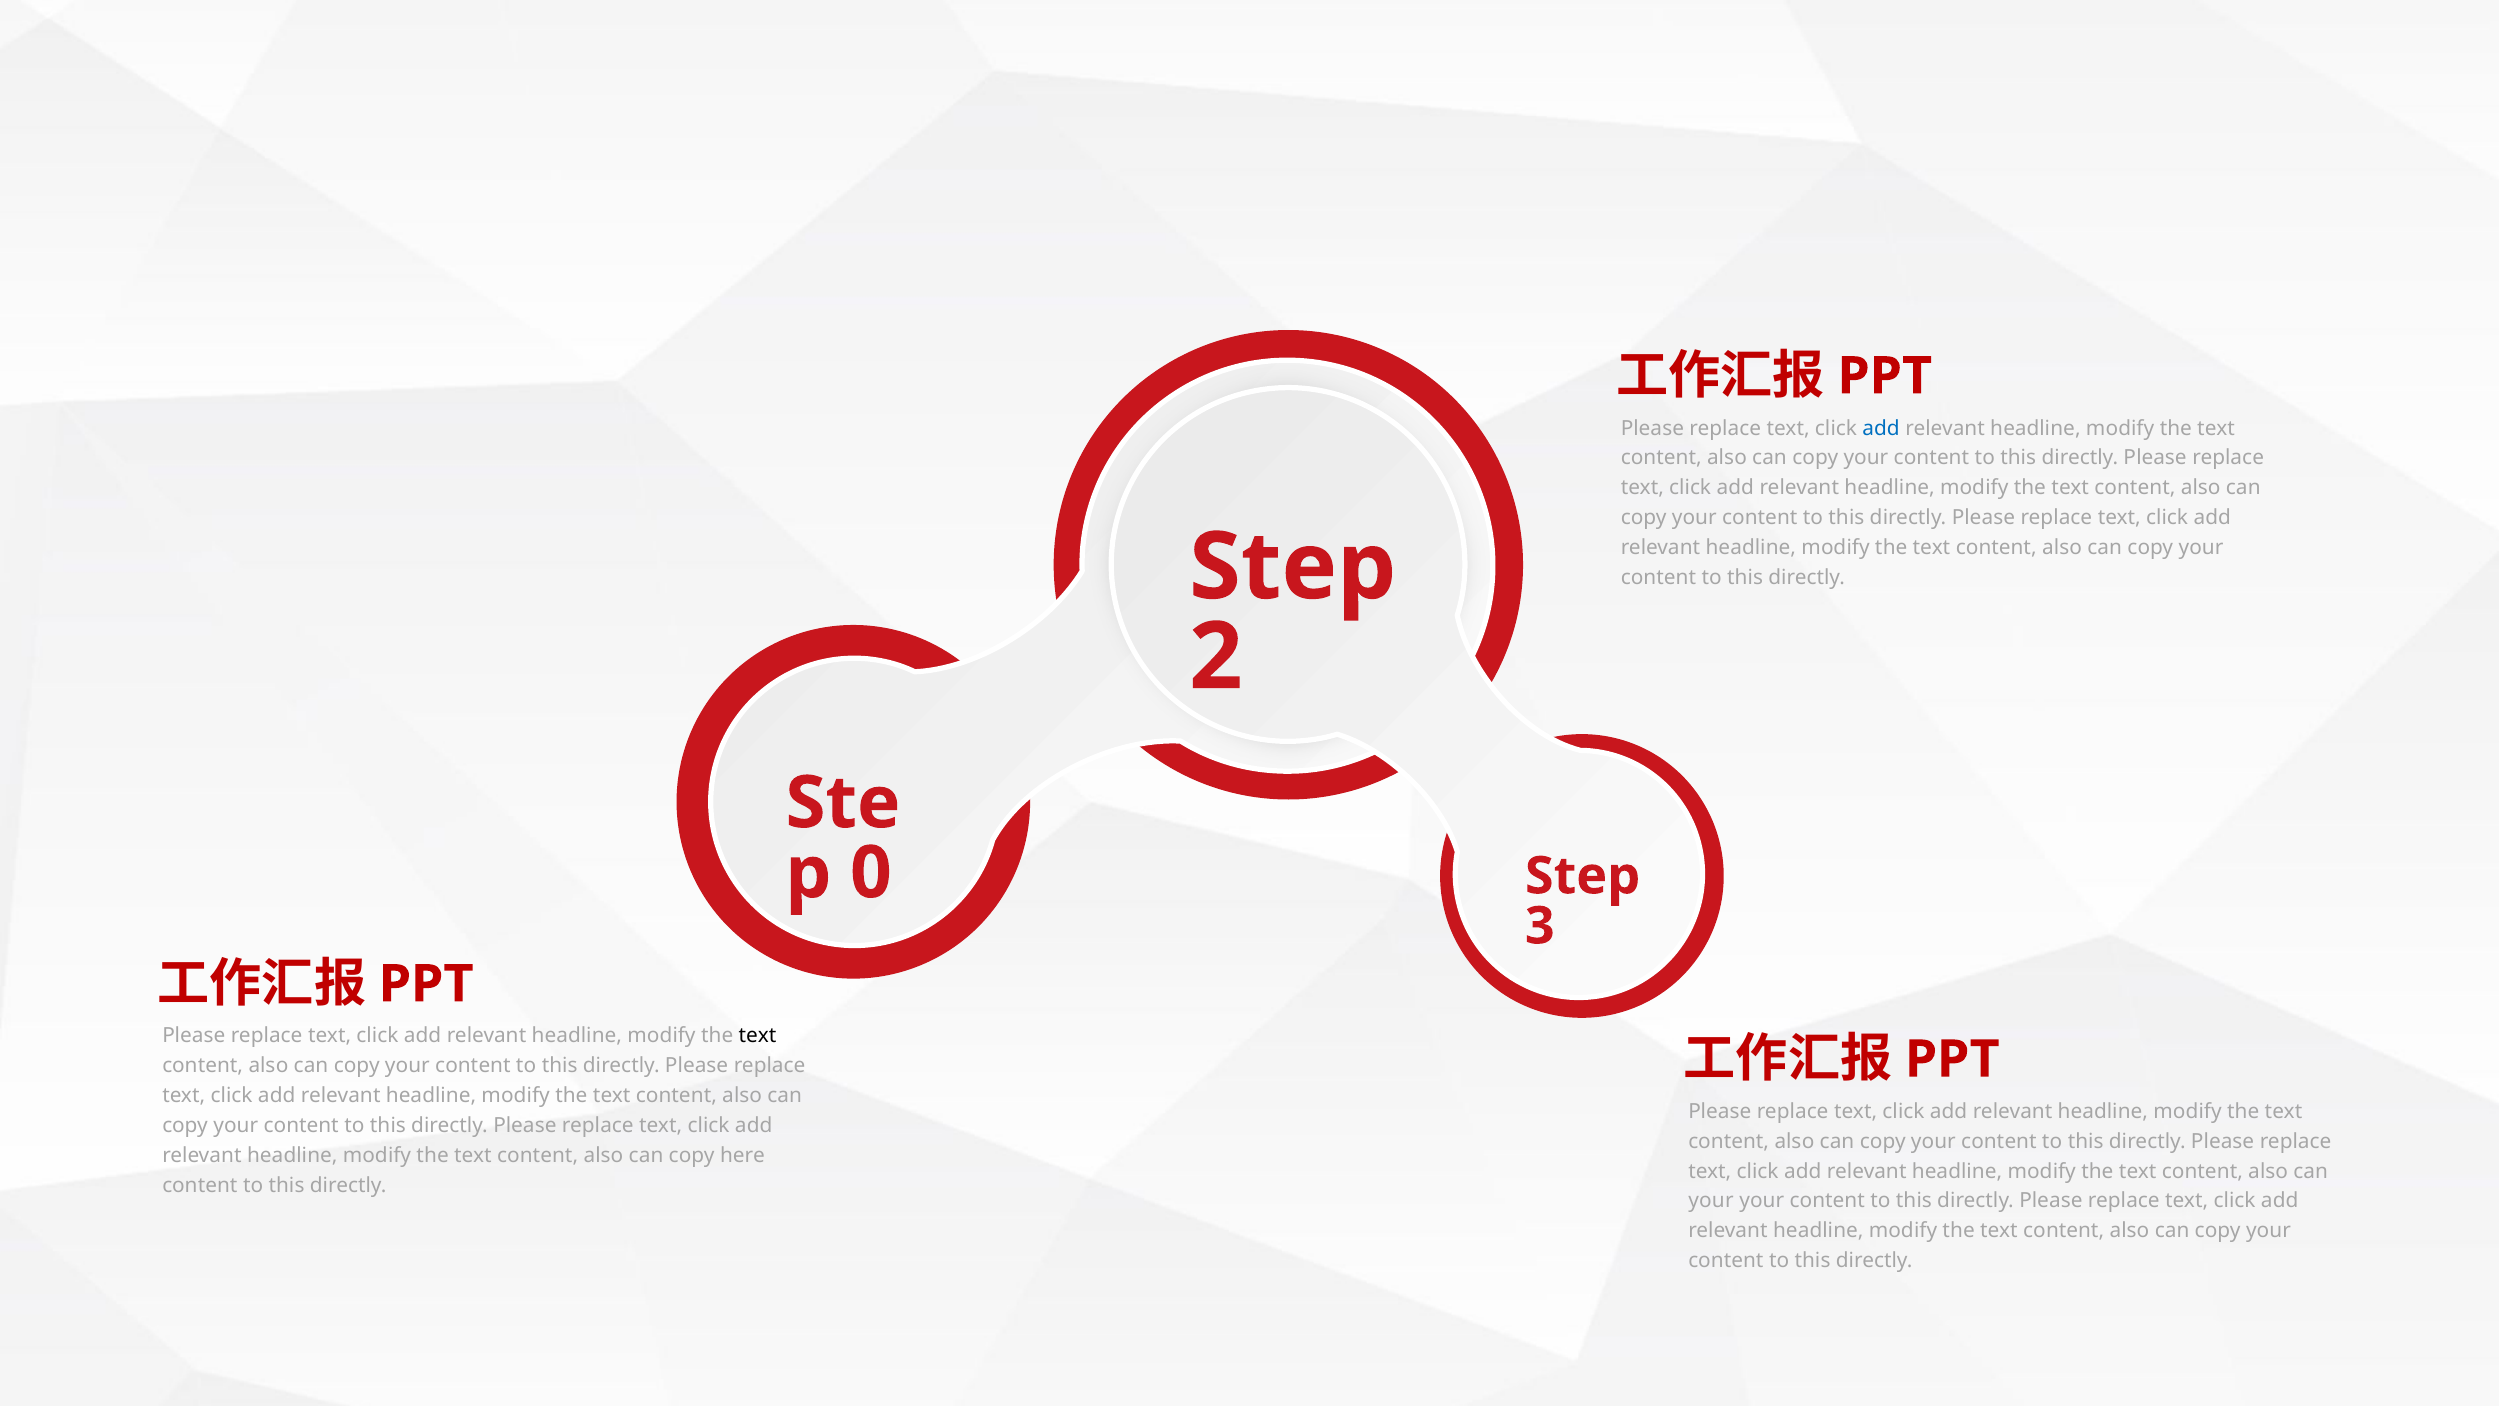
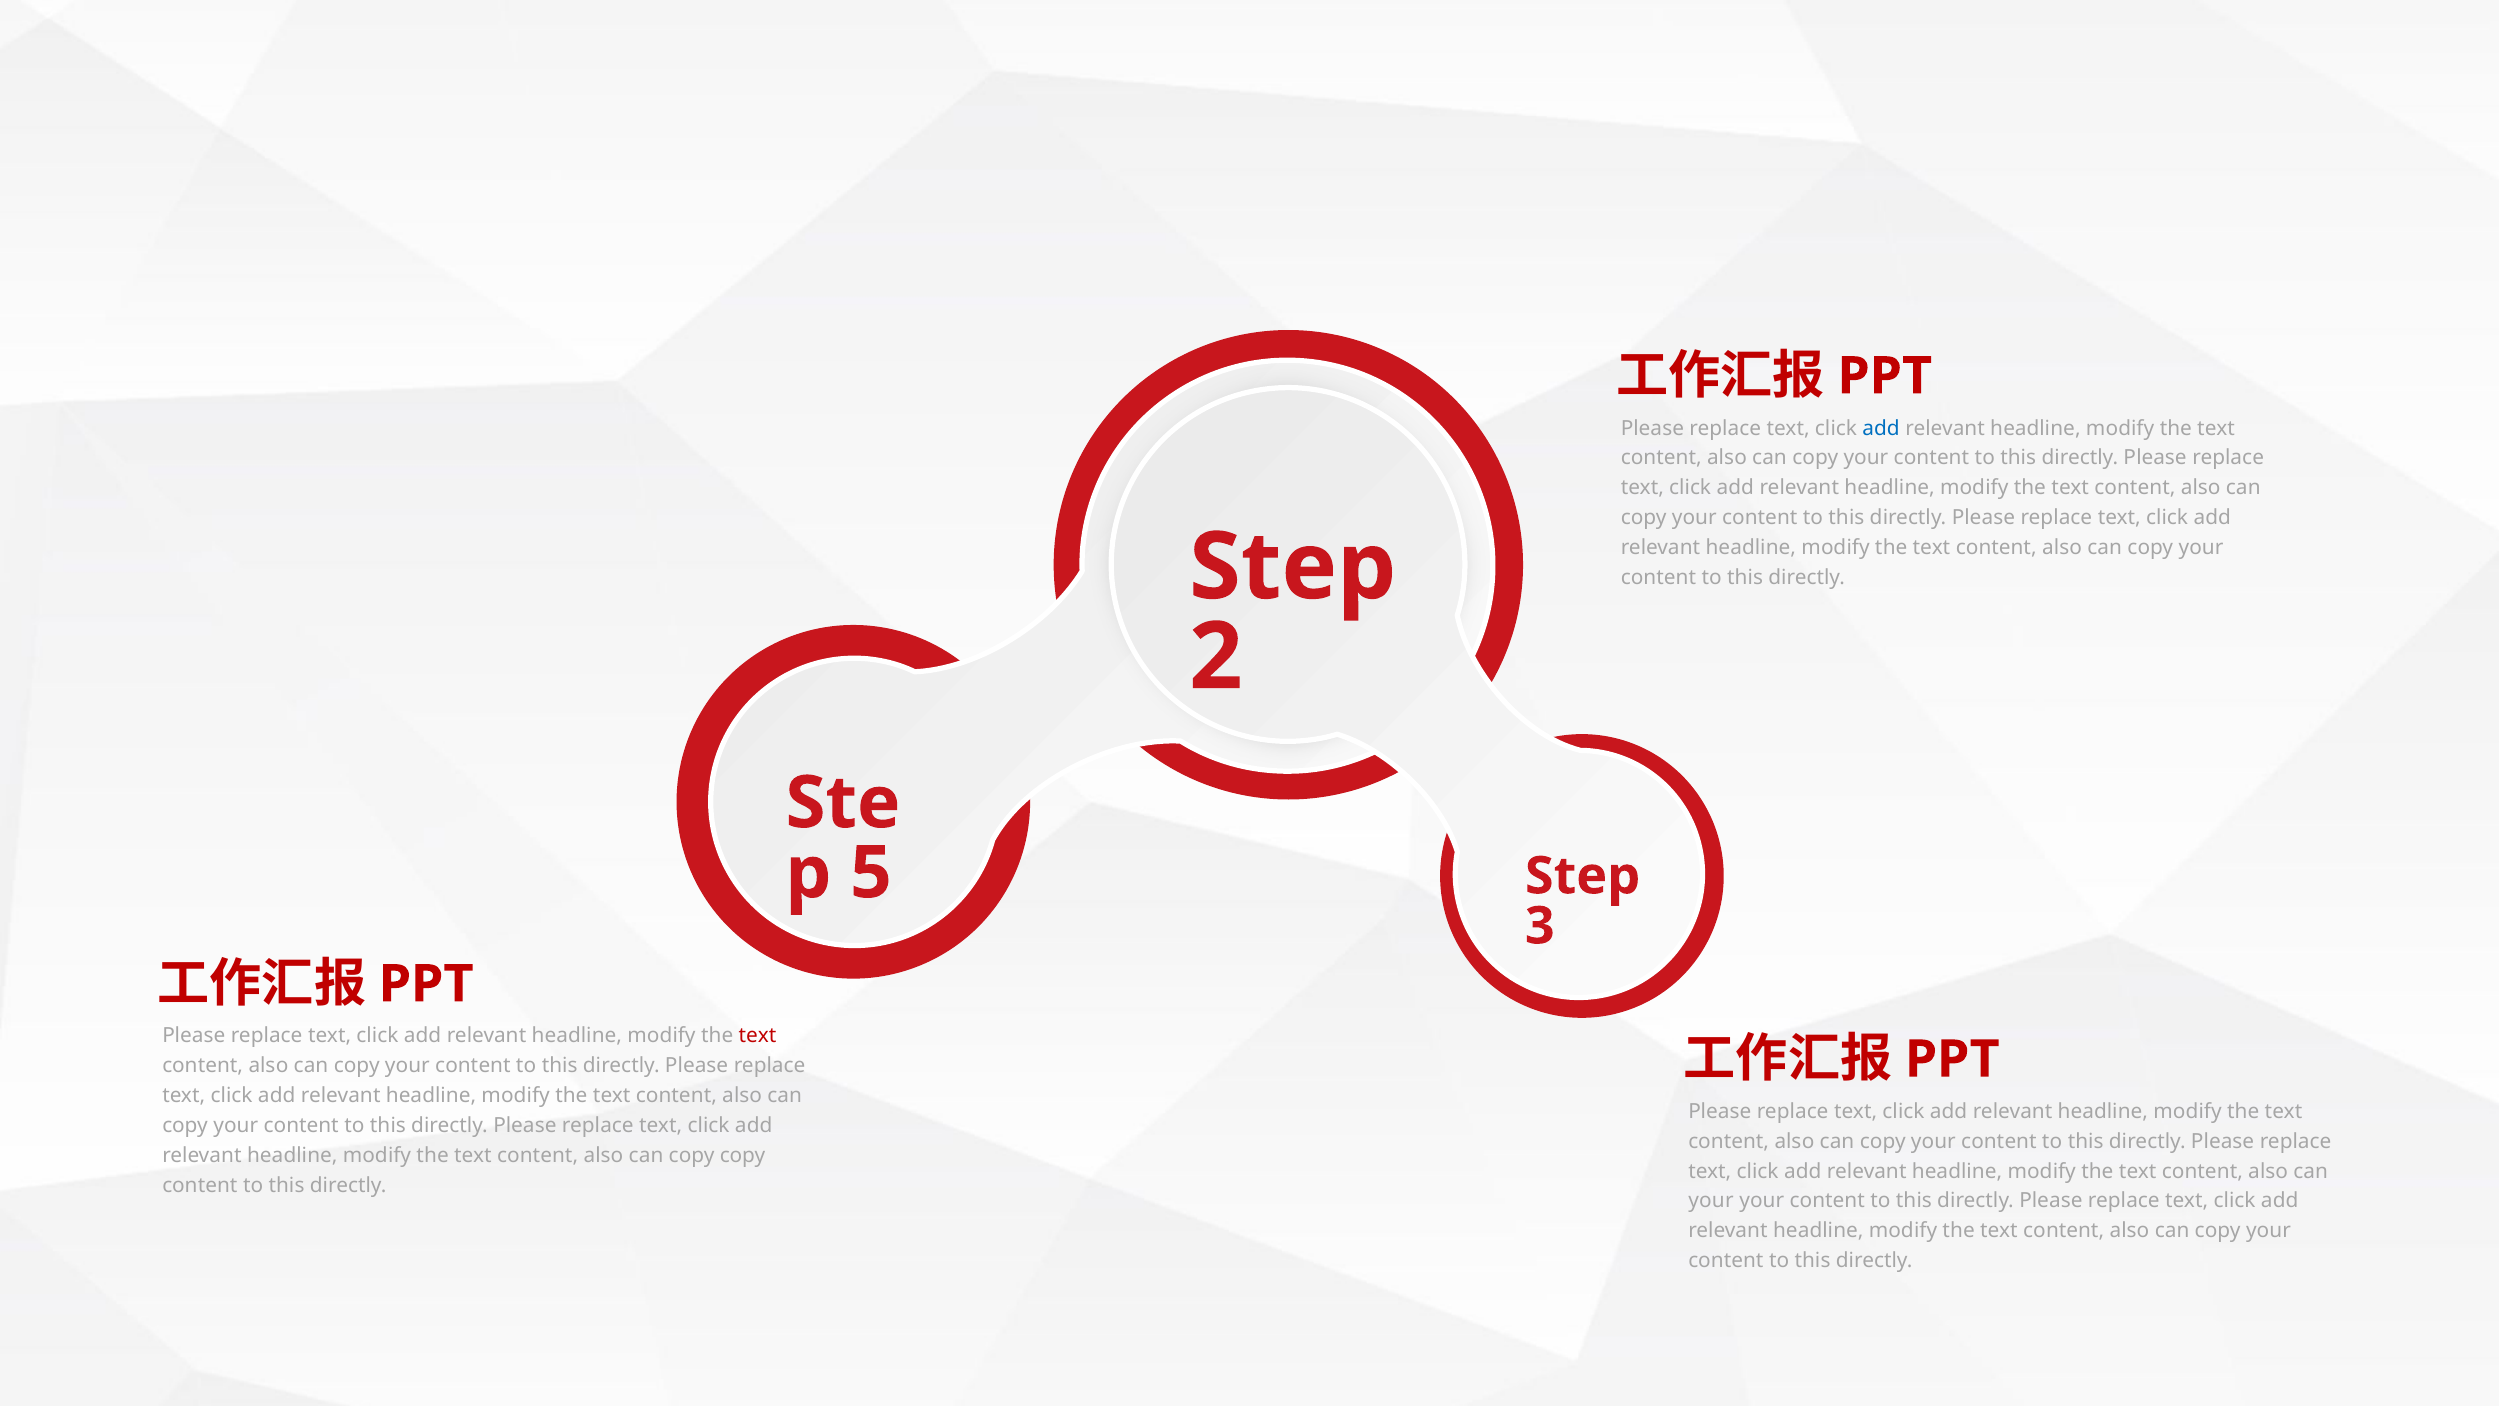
0: 0 -> 5
text at (758, 1036) colour: black -> red
copy here: here -> copy
